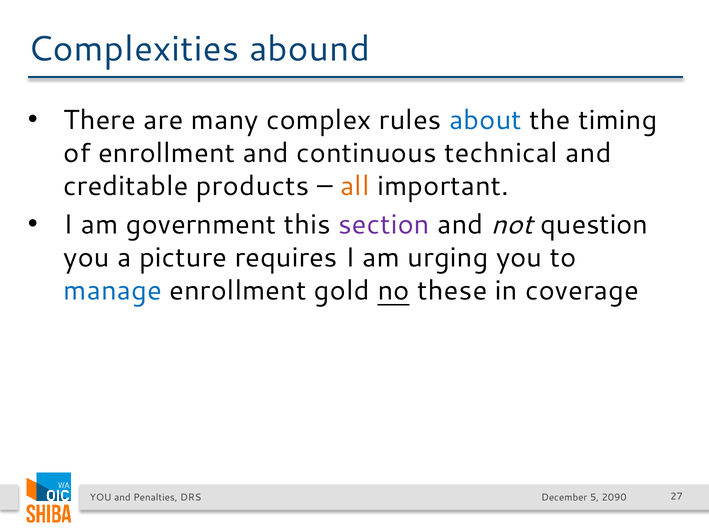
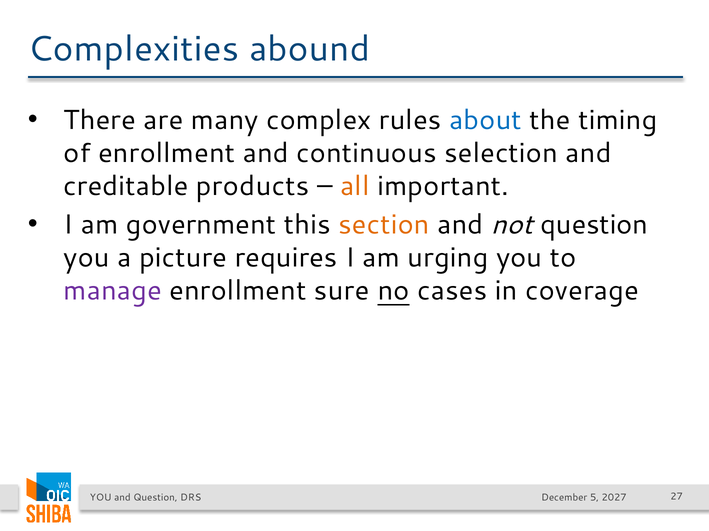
technical: technical -> selection
section colour: purple -> orange
manage colour: blue -> purple
gold: gold -> sure
these: these -> cases
and Penalties: Penalties -> Question
2090: 2090 -> 2027
